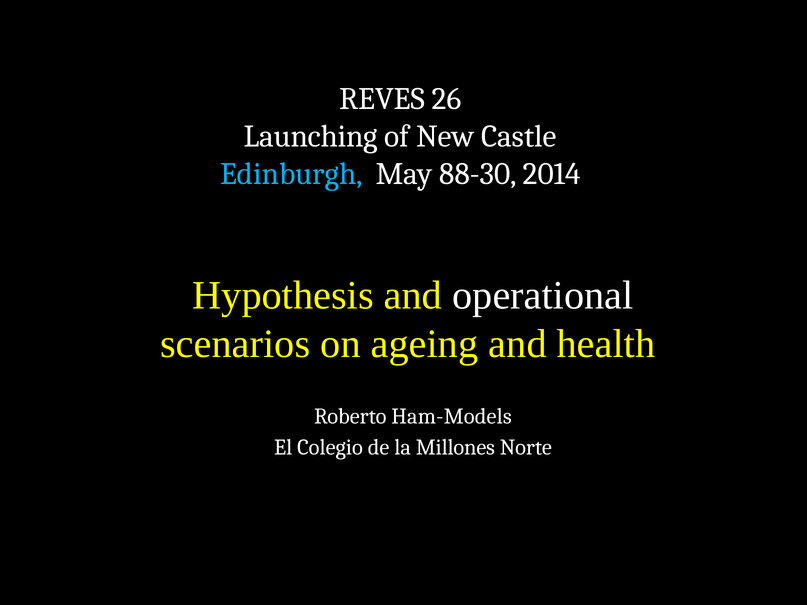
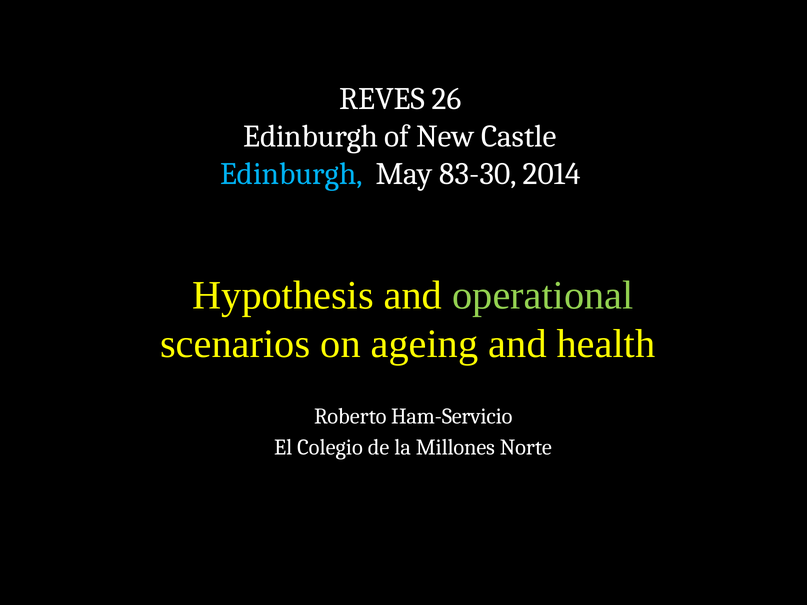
Launching at (311, 136): Launching -> Edinburgh
88-30: 88-30 -> 83-30
operational colour: white -> light green
Ham-Models: Ham-Models -> Ham-Servicio
